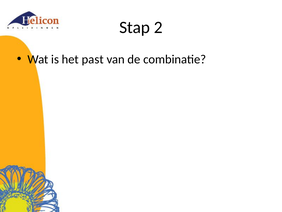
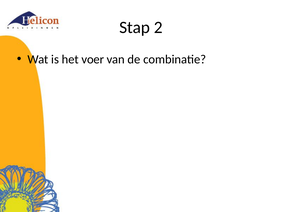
past: past -> voer
